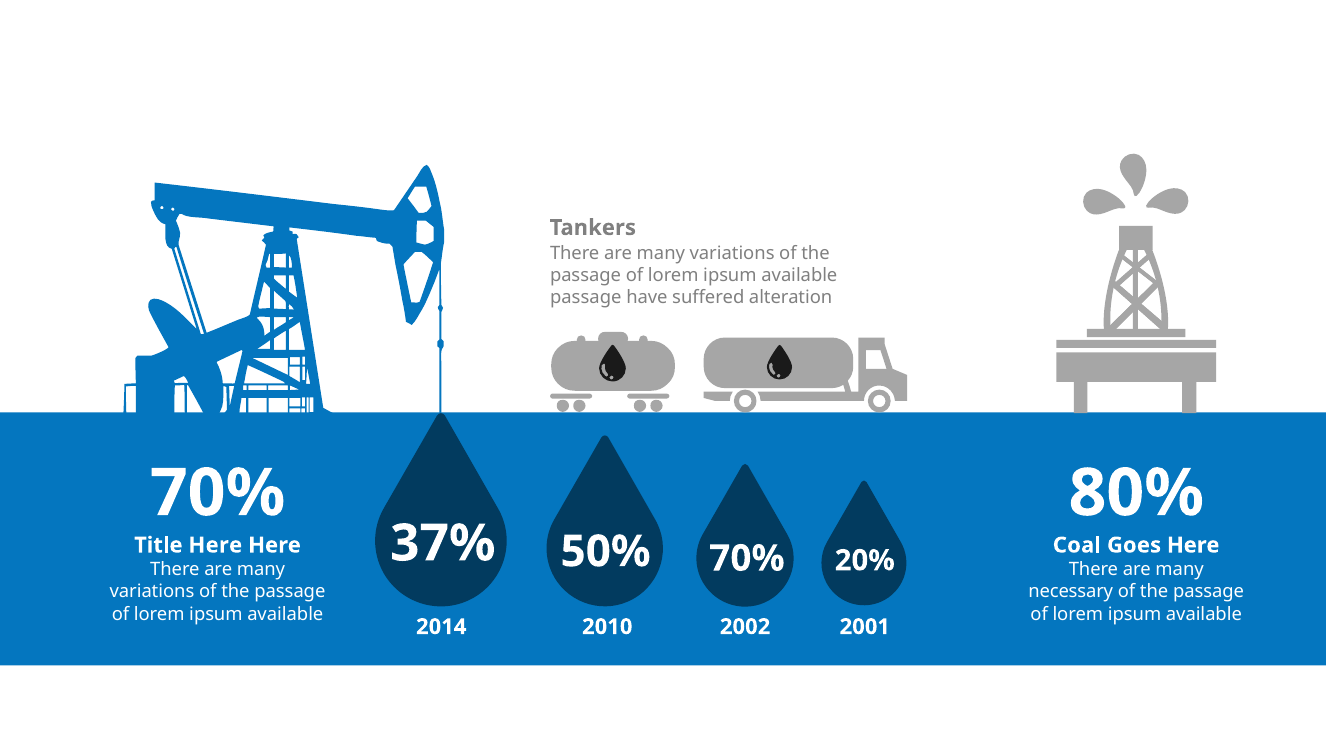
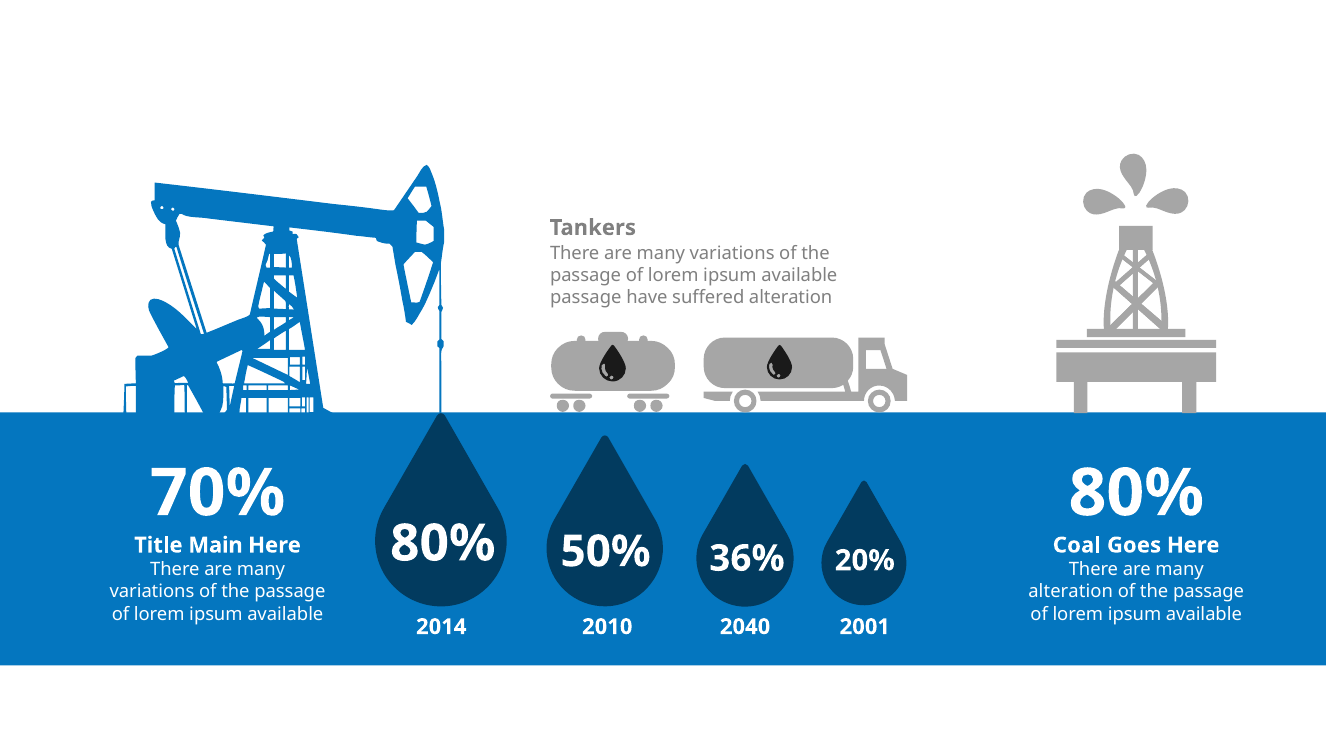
37% at (443, 543): 37% -> 80%
50% 70%: 70% -> 36%
Title Here: Here -> Main
necessary at (1071, 592): necessary -> alteration
2002: 2002 -> 2040
